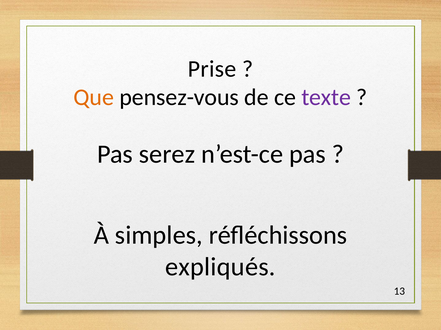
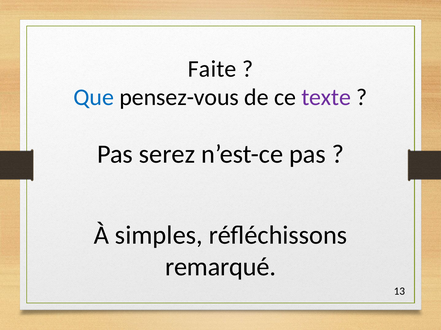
Prise: Prise -> Faite
Que colour: orange -> blue
expliqués: expliqués -> remarqué
